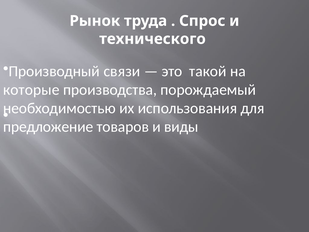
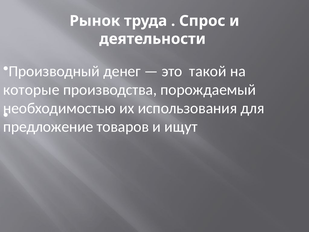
технического: технического -> деятельности
связи: связи -> денег
виды: виды -> ищут
